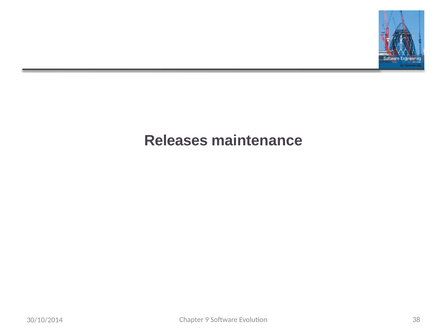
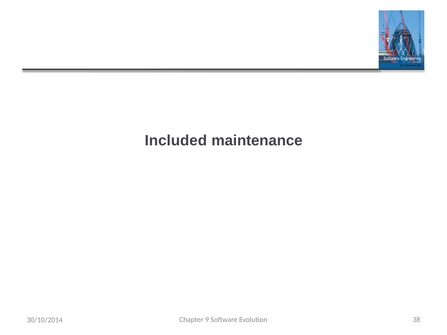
Releases: Releases -> Included
